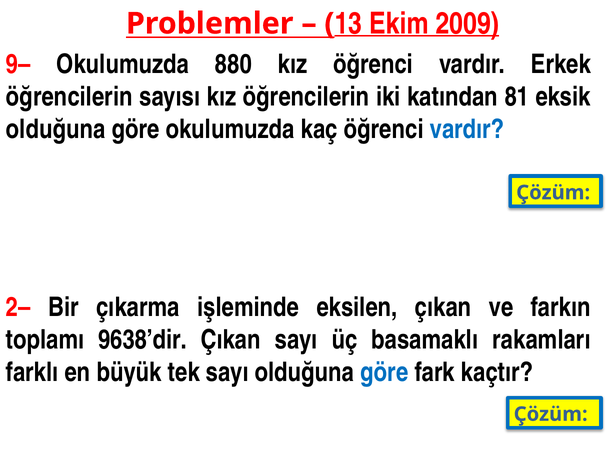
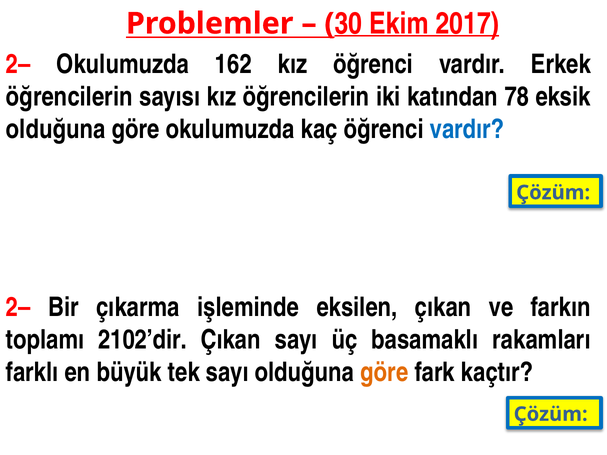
13: 13 -> 30
2009: 2009 -> 2017
9– at (18, 64): 9– -> 2–
880: 880 -> 162
81: 81 -> 78
9638’dir: 9638’dir -> 2102’dir
göre at (384, 372) colour: blue -> orange
